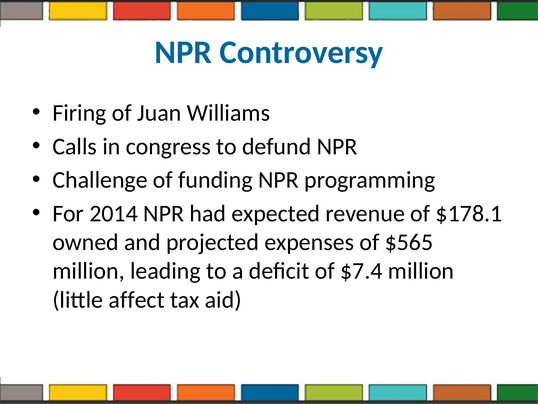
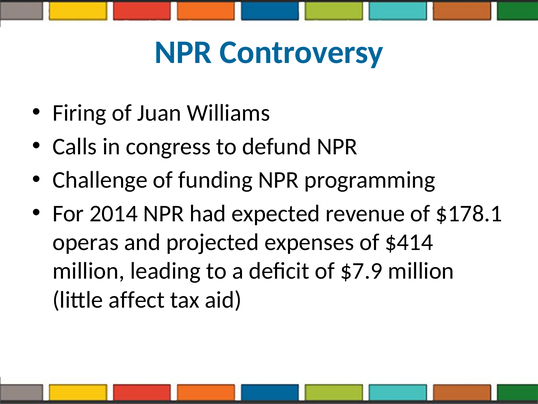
owned: owned -> operas
$565: $565 -> $414
$7.4: $7.4 -> $7.9
